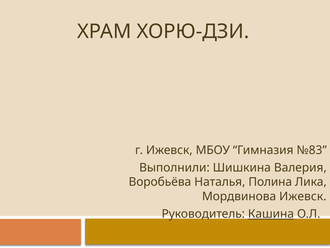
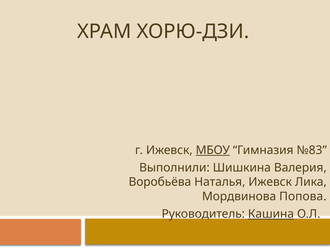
МБОУ underline: none -> present
Наталья Полина: Полина -> Ижевск
Мордвинова Ижевск: Ижевск -> Попова
